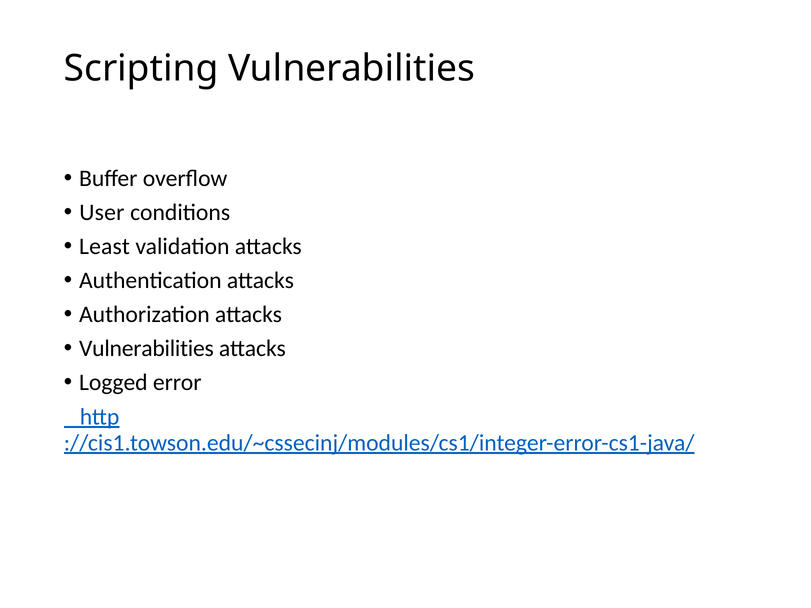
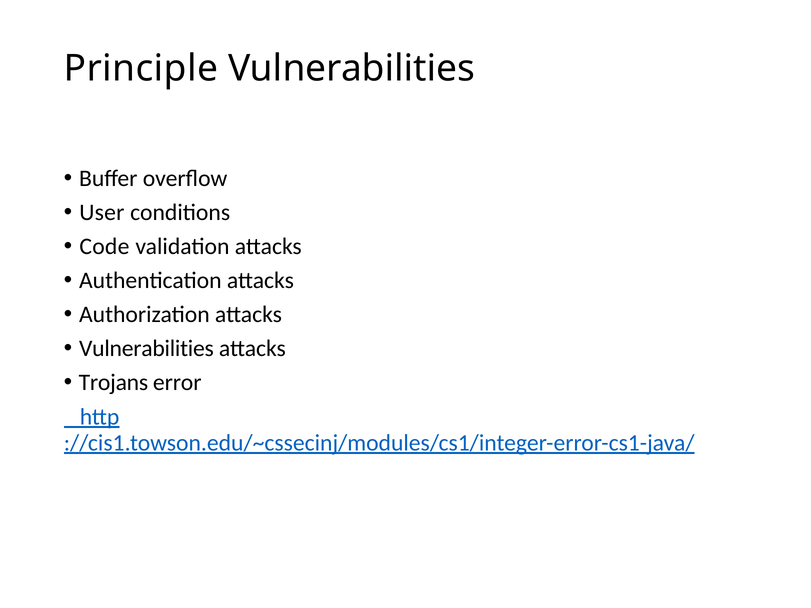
Scripting: Scripting -> Principle
Least: Least -> Code
Logged: Logged -> Trojans
